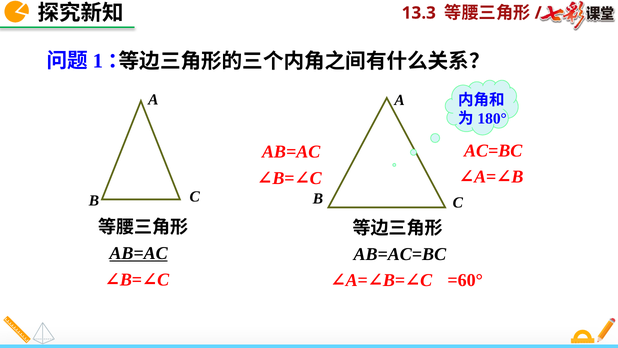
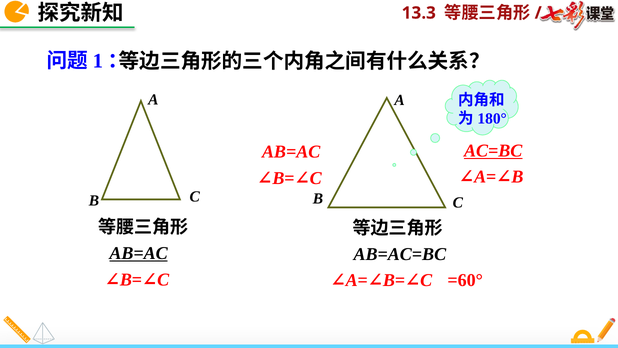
AC=BC underline: none -> present
